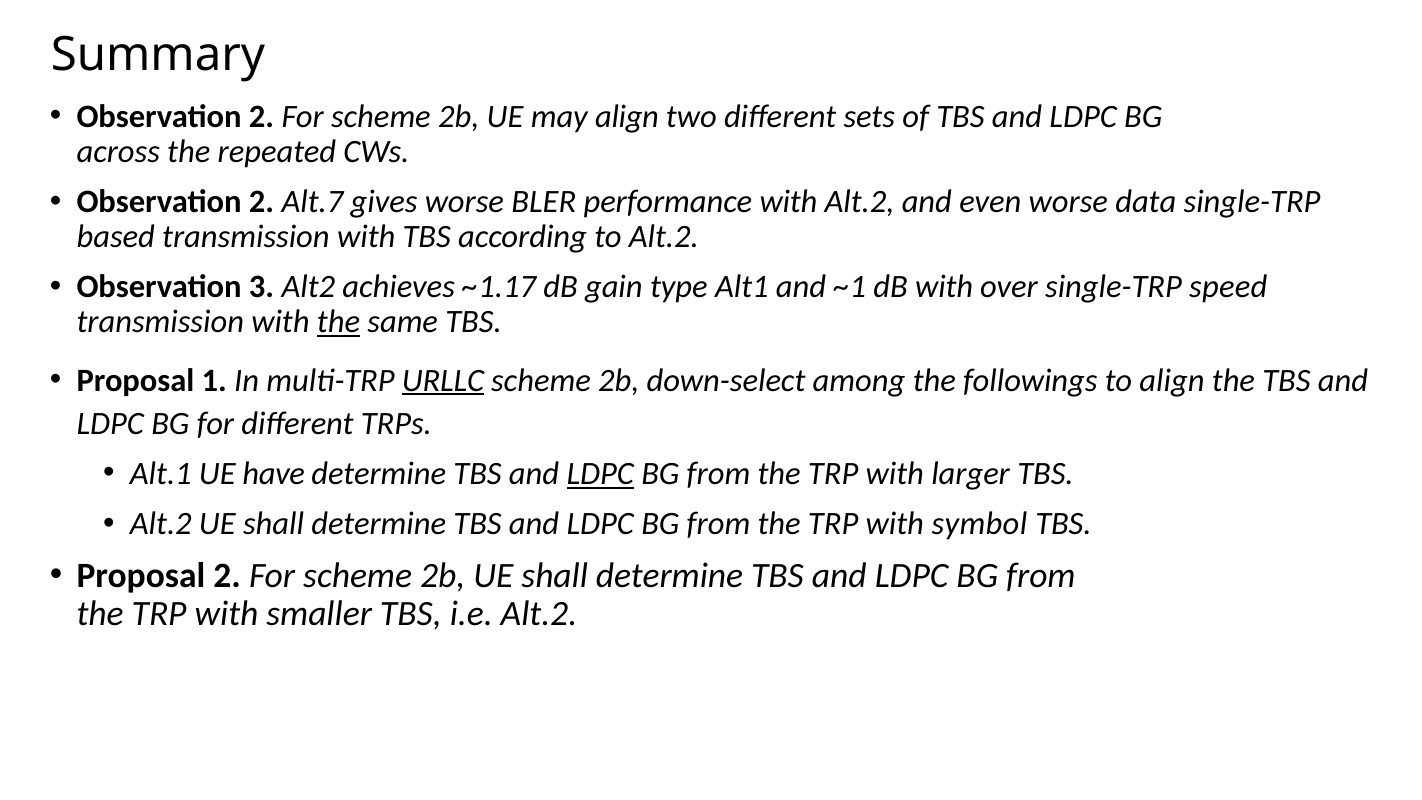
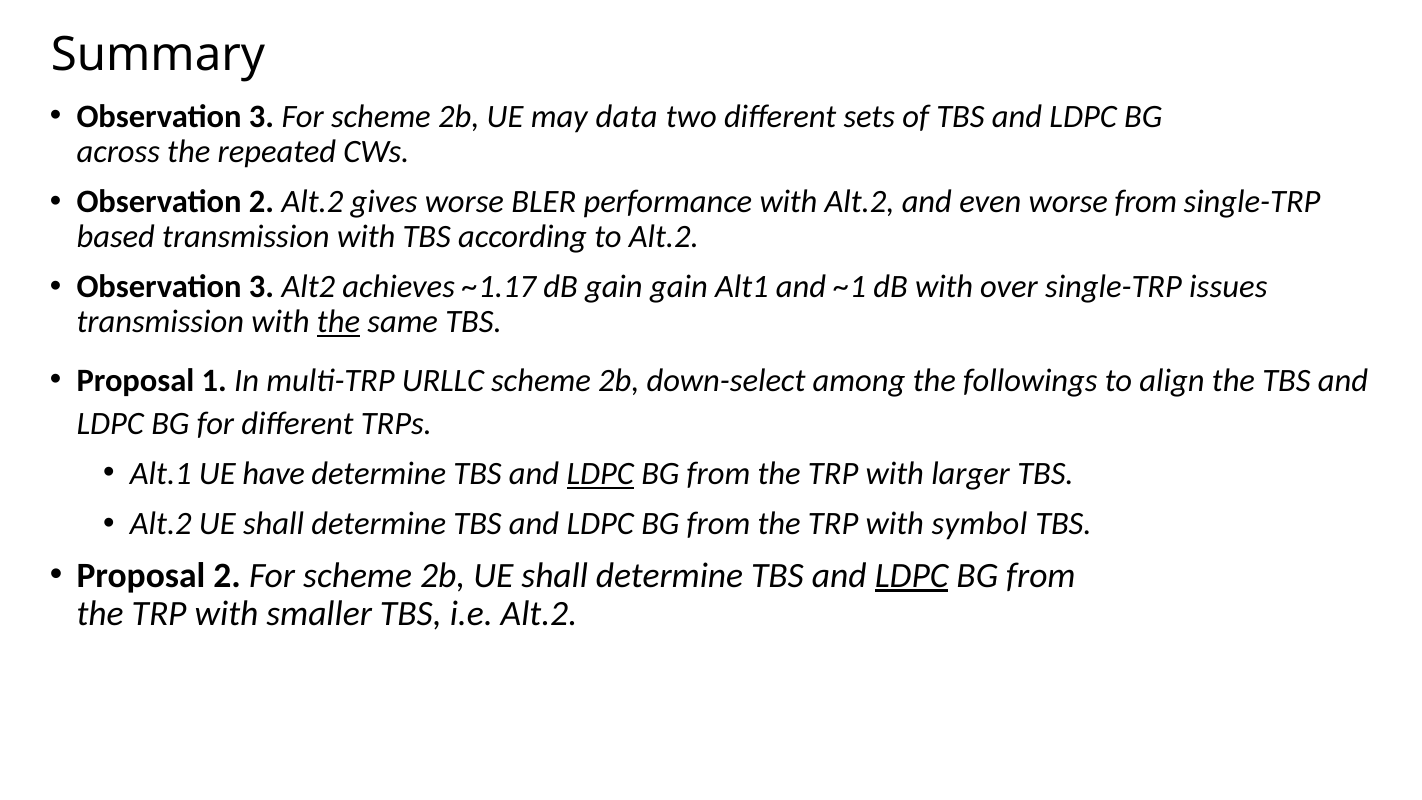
2 at (262, 116): 2 -> 3
may align: align -> data
2 Alt.7: Alt.7 -> Alt.2
worse data: data -> from
gain type: type -> gain
speed: speed -> issues
URLLC underline: present -> none
LDPC at (912, 575) underline: none -> present
